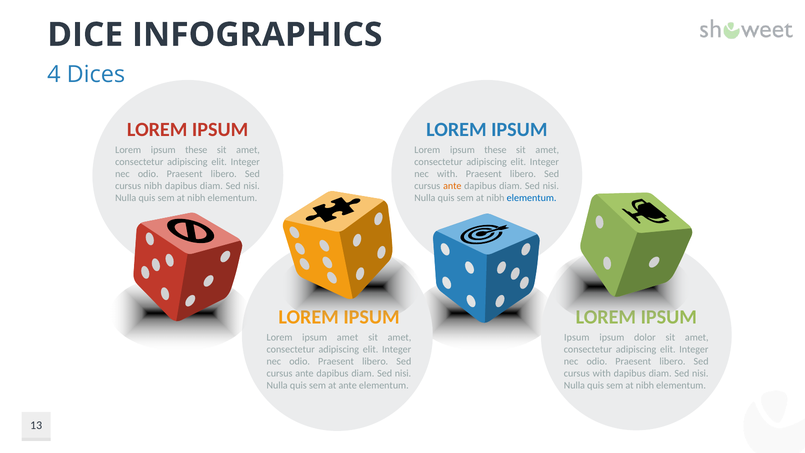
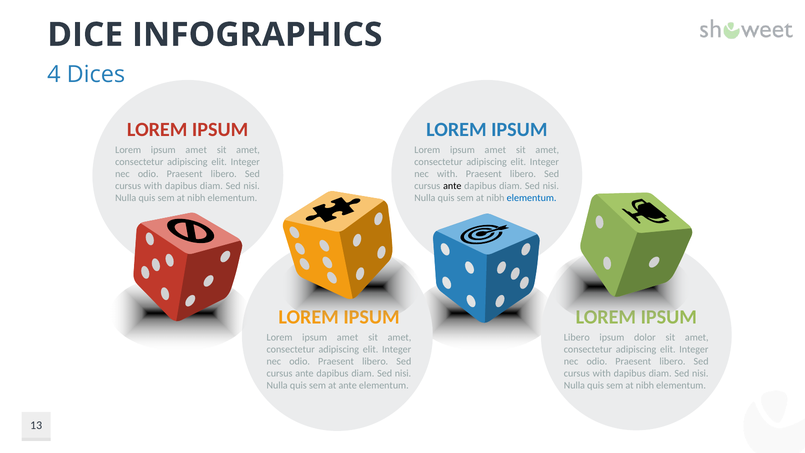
these at (196, 150): these -> amet
these at (495, 150): these -> amet
nibh at (153, 186): nibh -> with
ante at (452, 186) colour: orange -> black
Ipsum at (577, 337): Ipsum -> Libero
